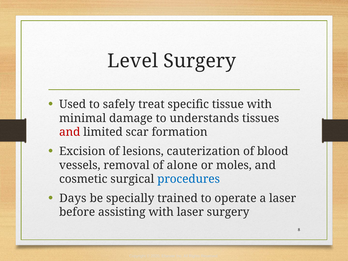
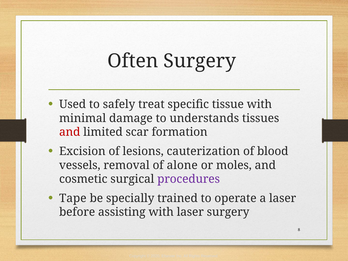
Level: Level -> Often
procedures colour: blue -> purple
Days: Days -> Tape
